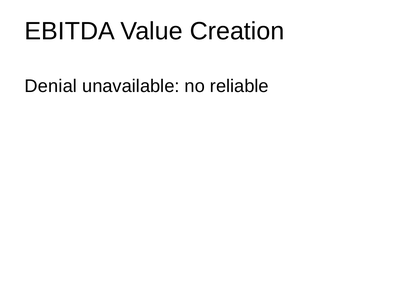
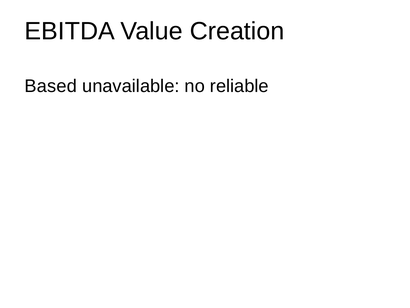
Denial: Denial -> Based
